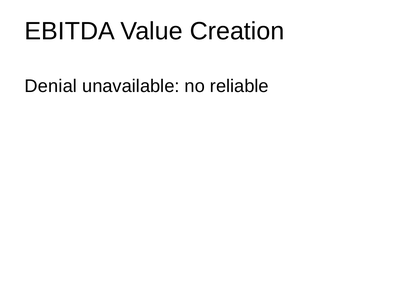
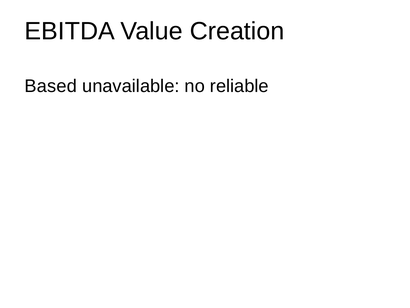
Denial: Denial -> Based
